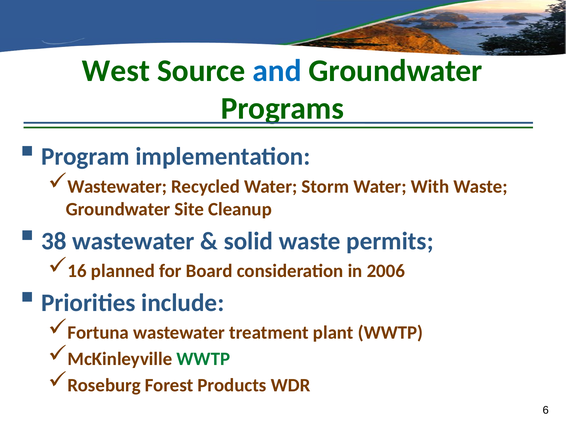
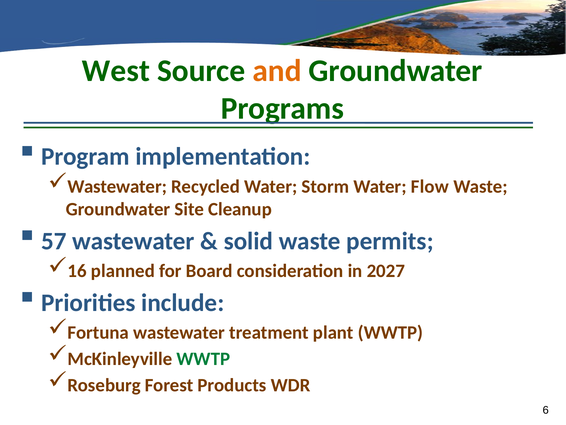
and colour: blue -> orange
With: With -> Flow
38: 38 -> 57
2006: 2006 -> 2027
